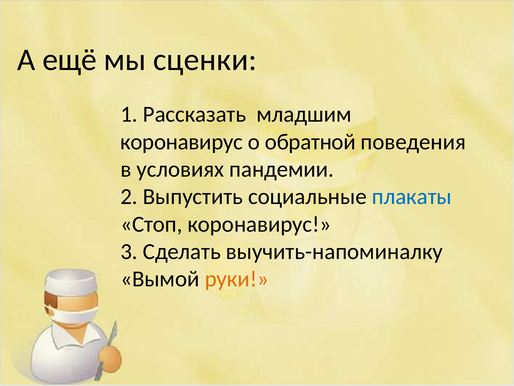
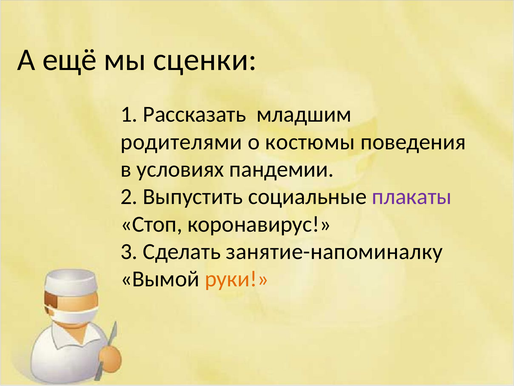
коронавирус at (182, 142): коронавирус -> родителями
обратной: обратной -> костюмы
плакаты colour: blue -> purple
выучить-напоминалку: выучить-напоминалку -> занятие-напоминалку
